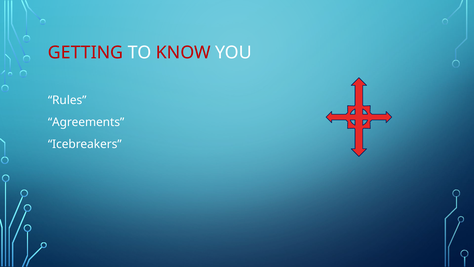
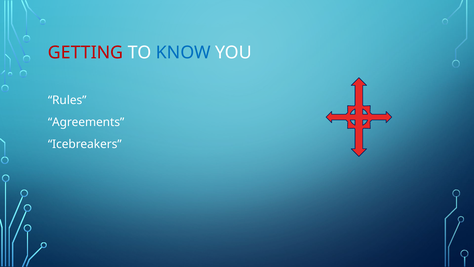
KNOW colour: red -> blue
